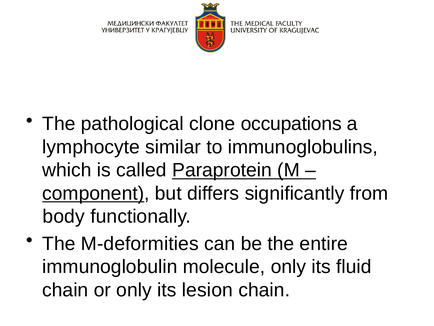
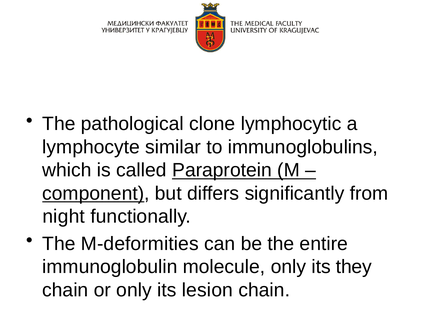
occupations: occupations -> lymphocytic
body: body -> night
fluid: fluid -> they
